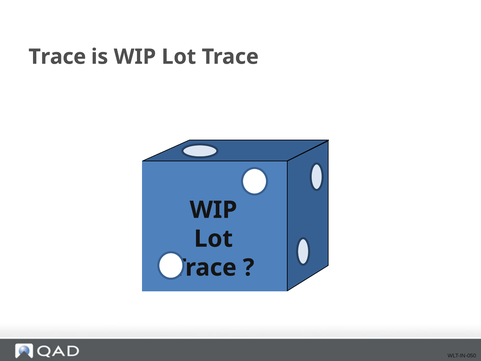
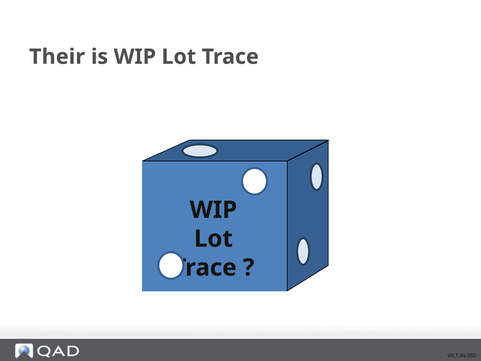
Trace at (57, 57): Trace -> Their
